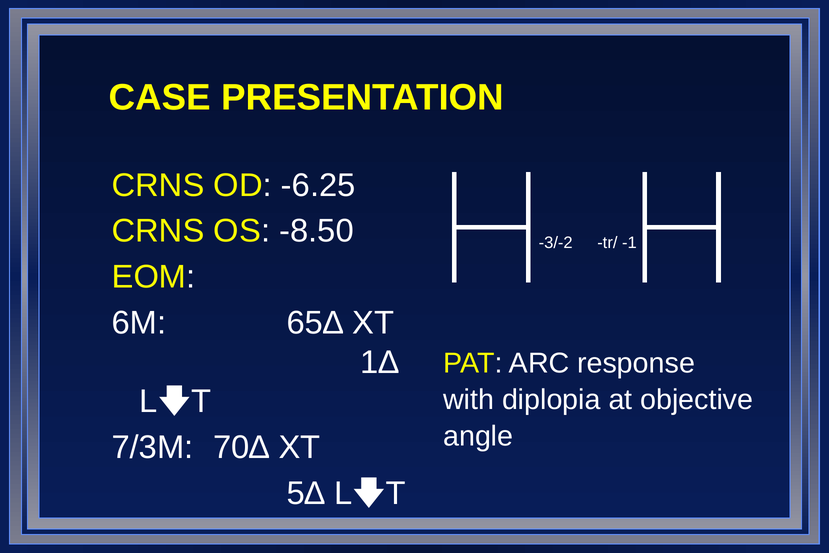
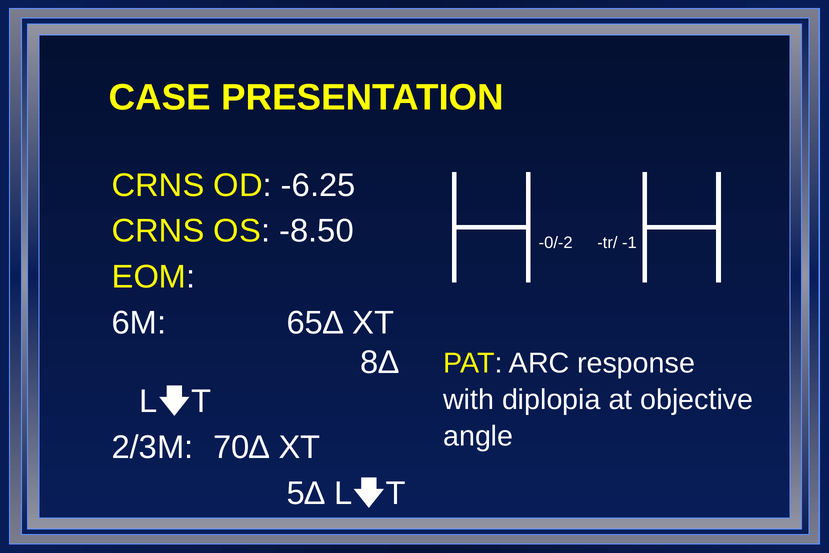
-3/-2: -3/-2 -> -0/-2
1∆: 1∆ -> 8∆
7/3M: 7/3M -> 2/3M
